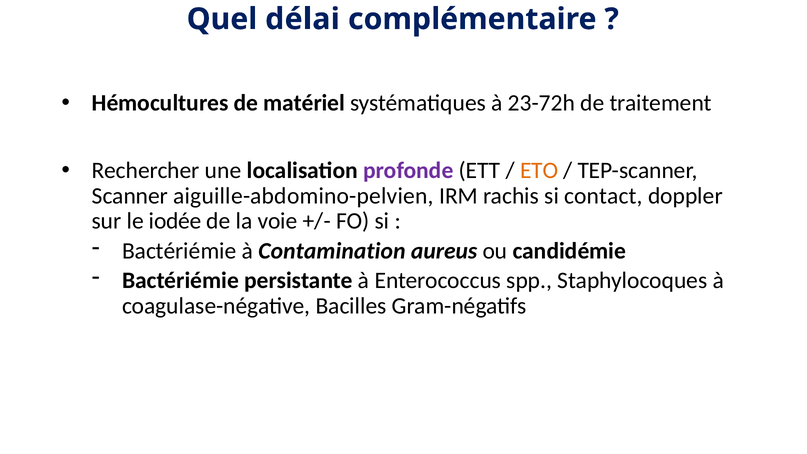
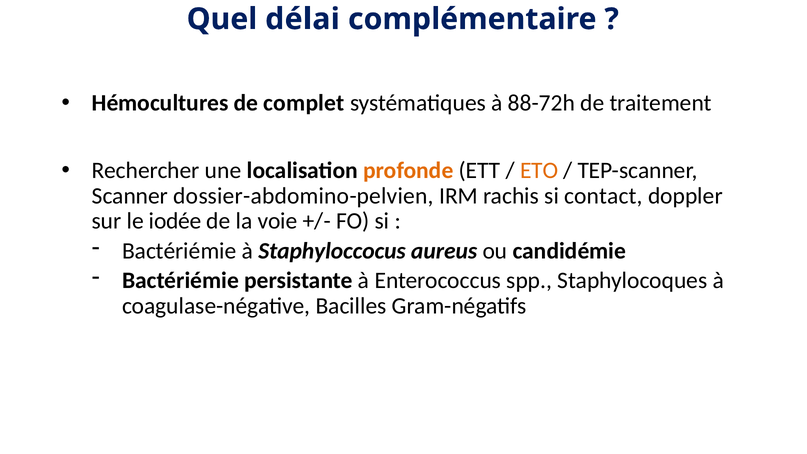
matériel: matériel -> complet
23-72h: 23-72h -> 88-72h
profonde colour: purple -> orange
aiguille-abdomino-pelvien: aiguille-abdomino-pelvien -> dossier-abdomino-pelvien
Contamination: Contamination -> Staphyloccocus
